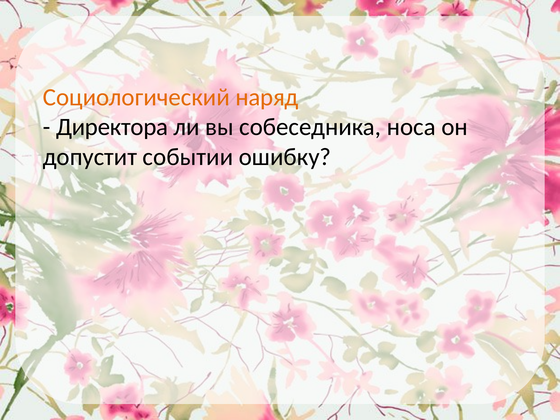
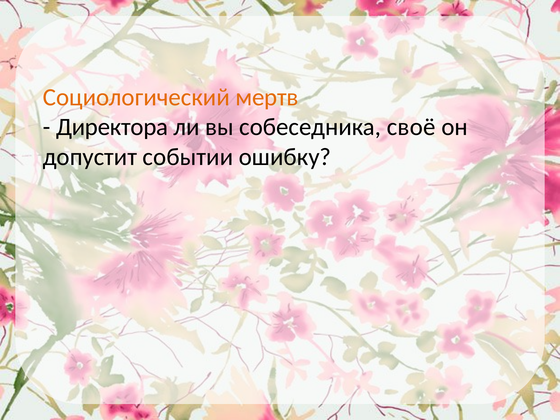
наряд: наряд -> мертв
носа: носа -> своё
